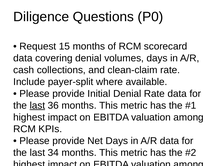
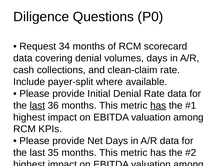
15: 15 -> 34
has at (158, 106) underline: none -> present
34: 34 -> 35
